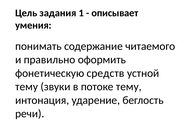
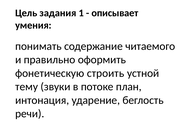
средств: средств -> строить
потоке тему: тему -> план
